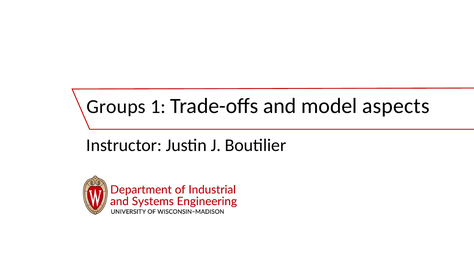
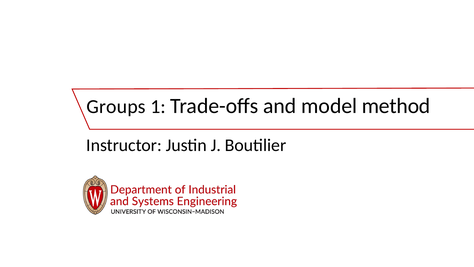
aspects: aspects -> method
